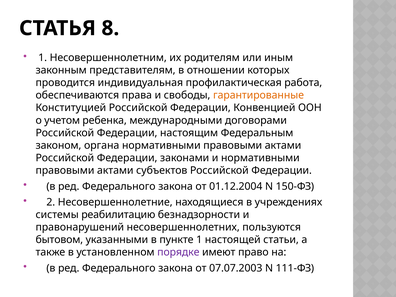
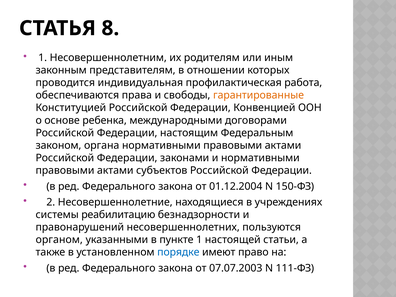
учетом: учетом -> основе
бытовом: бытовом -> органом
порядке colour: purple -> blue
